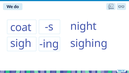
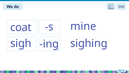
night: night -> mine
